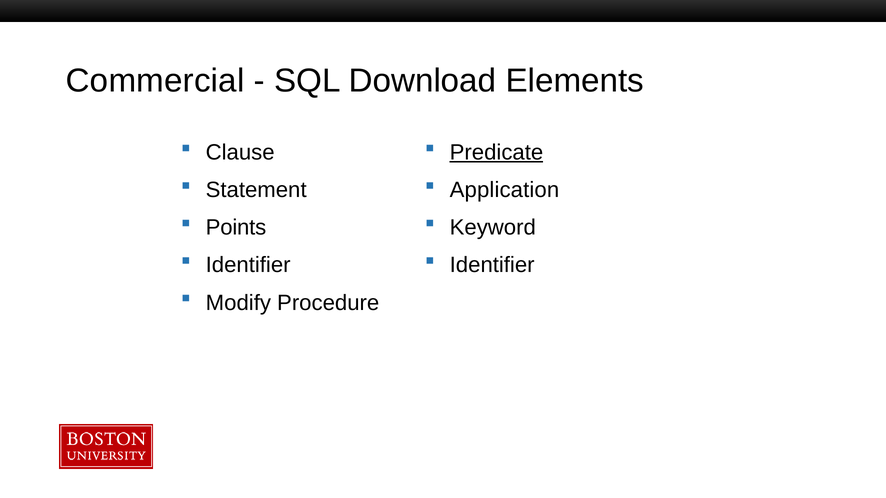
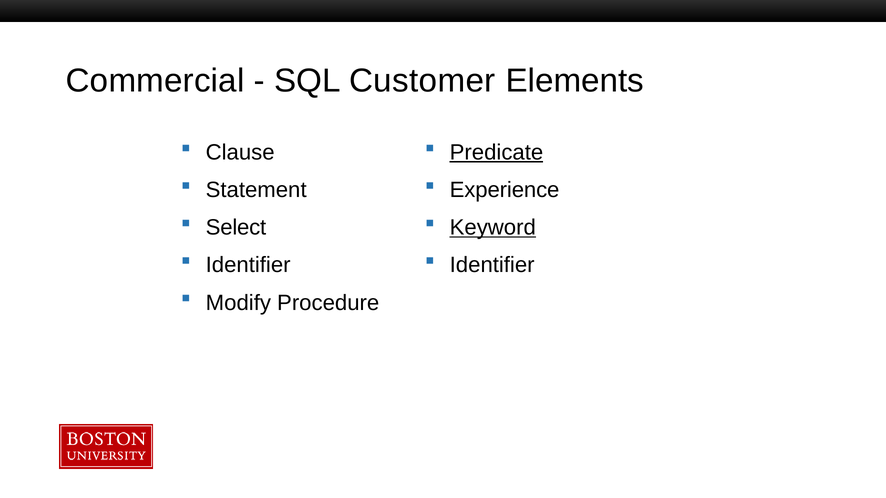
Download: Download -> Customer
Application: Application -> Experience
Points: Points -> Select
Keyword underline: none -> present
